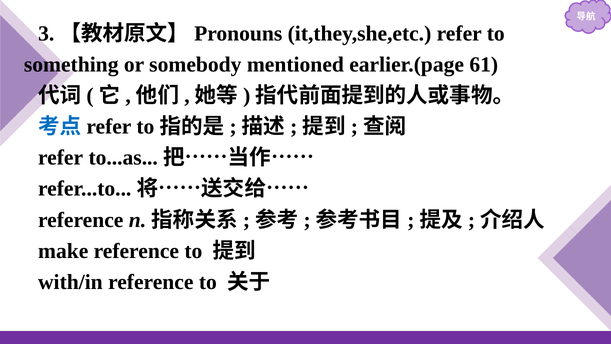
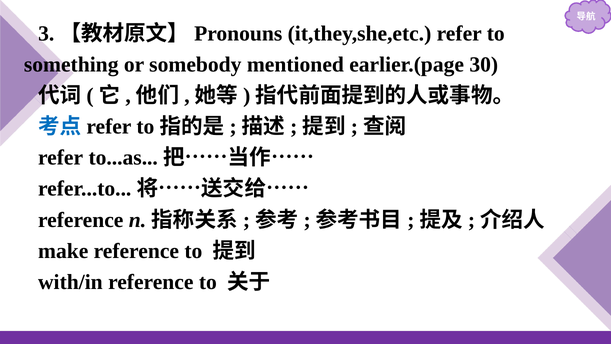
61: 61 -> 30
